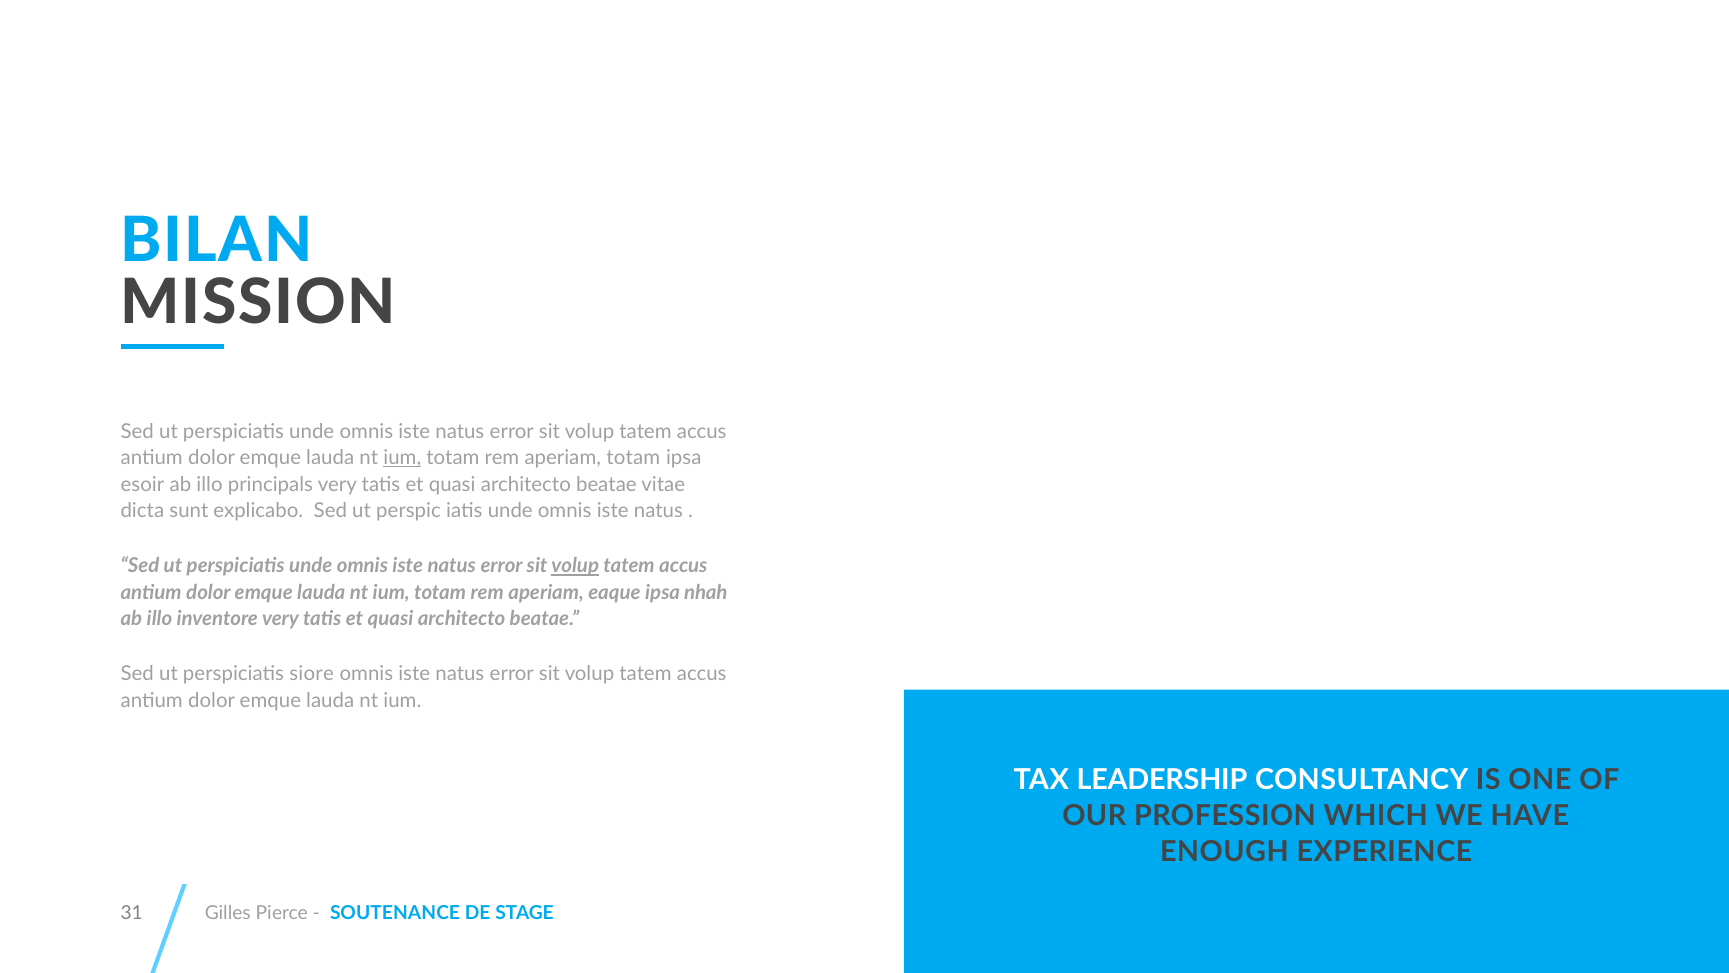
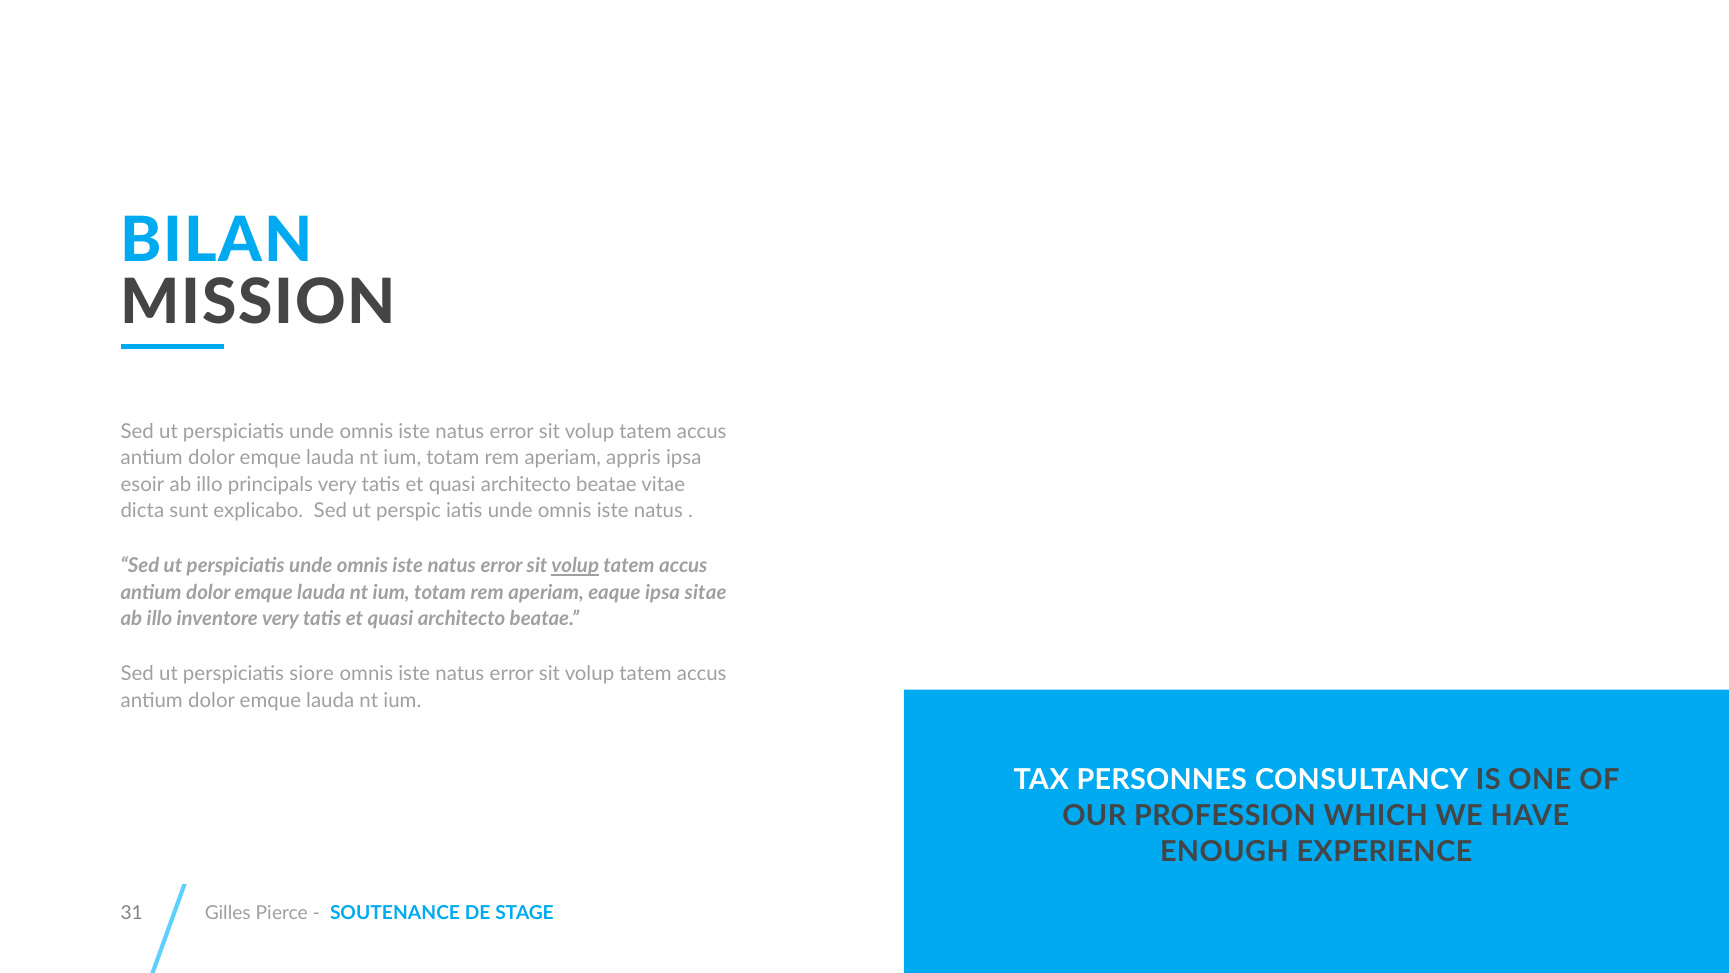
ium at (402, 458) underline: present -> none
aperiam totam: totam -> appris
nhah: nhah -> sitae
LEADERSHIP: LEADERSHIP -> PERSONNES
